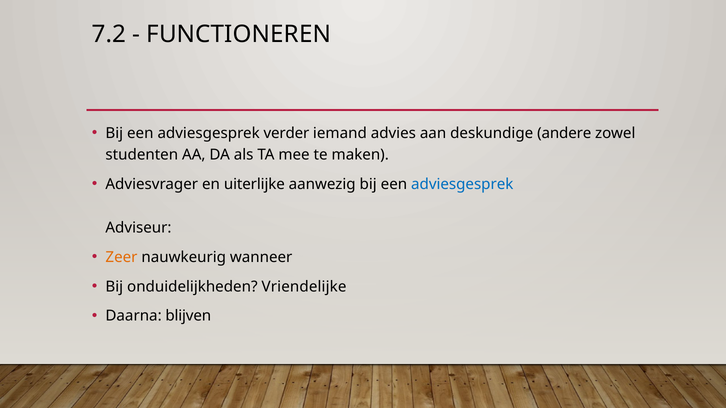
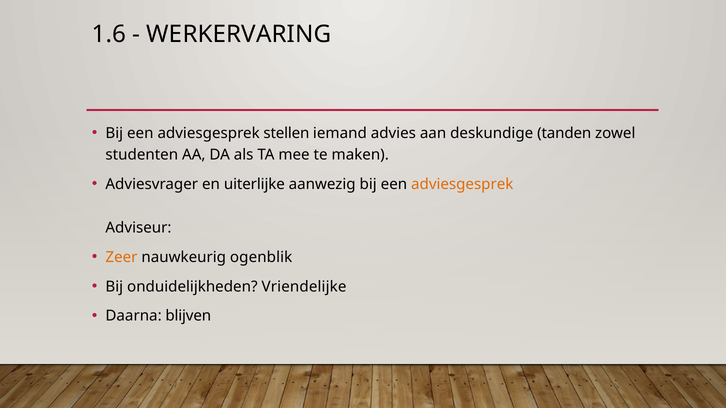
7.2: 7.2 -> 1.6
FUNCTIONEREN: FUNCTIONEREN -> WERKERVARING
verder: verder -> stellen
andere: andere -> tanden
adviesgesprek at (462, 184) colour: blue -> orange
wanneer: wanneer -> ogenblik
